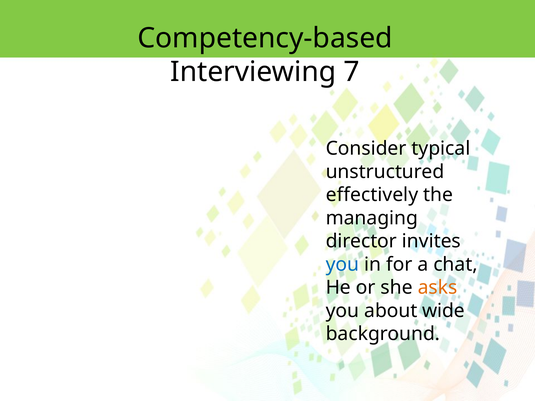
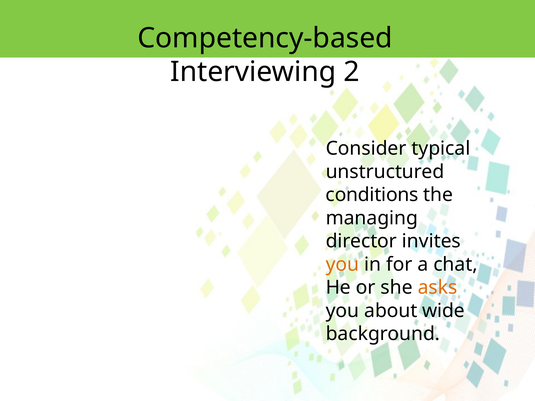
7: 7 -> 2
effectively: effectively -> conditions
you at (342, 265) colour: blue -> orange
